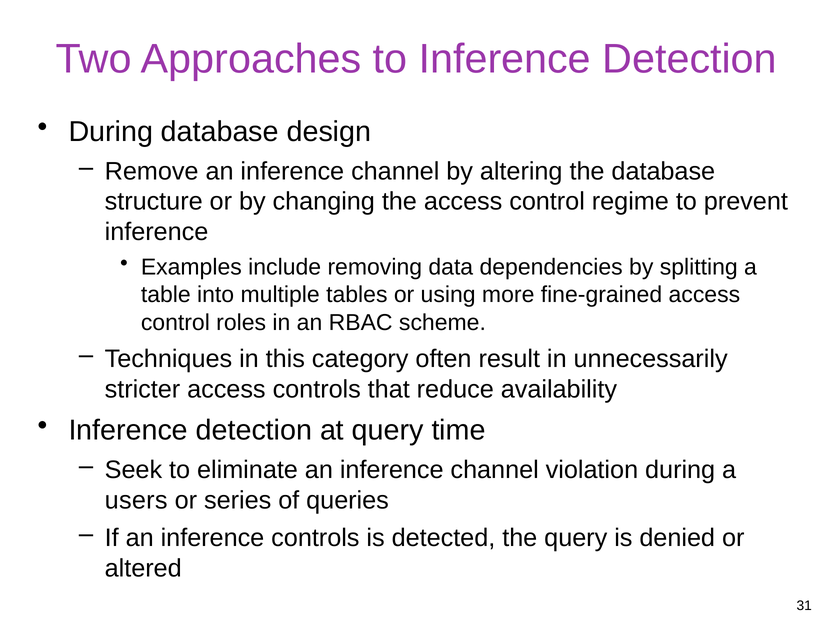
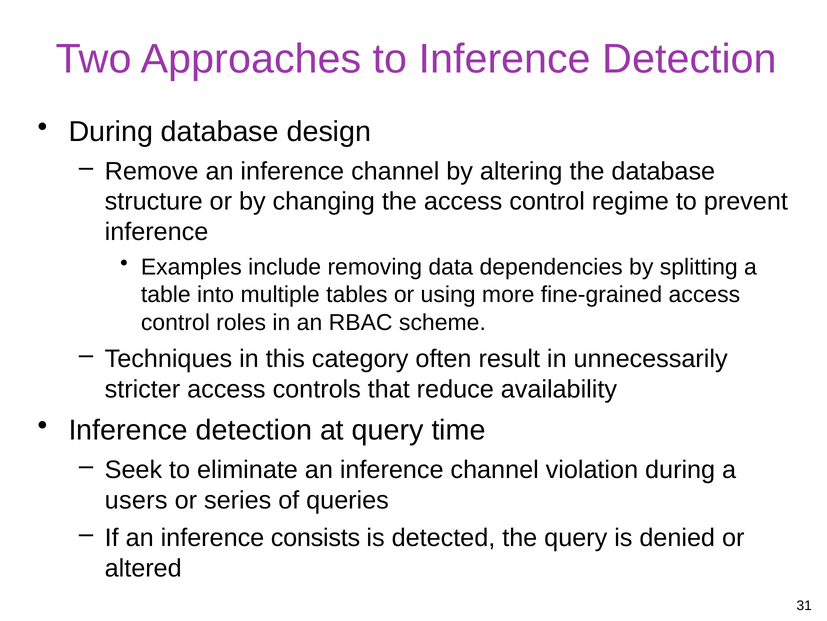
inference controls: controls -> consists
